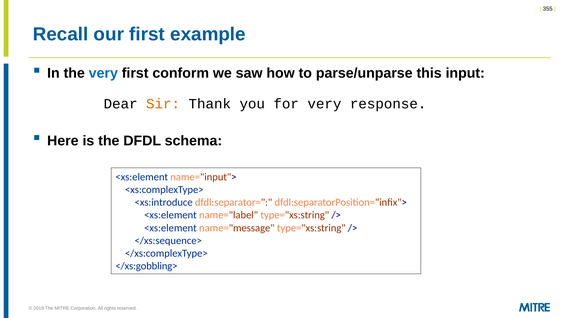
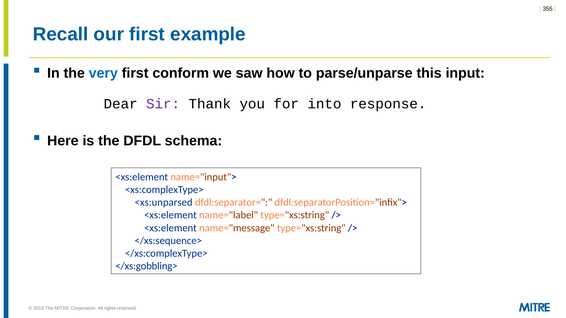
Sir colour: orange -> purple
for very: very -> into
<xs:introduce: <xs:introduce -> <xs:unparsed
